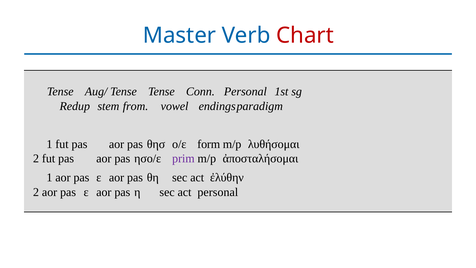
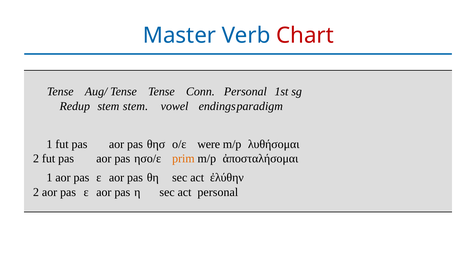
stem from: from -> stem
form: form -> were
prim colour: purple -> orange
